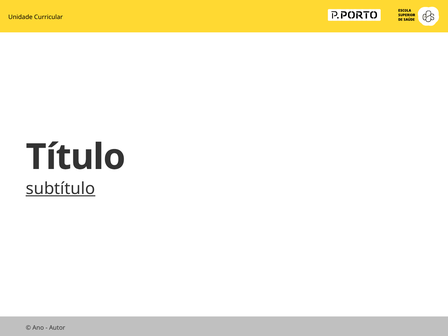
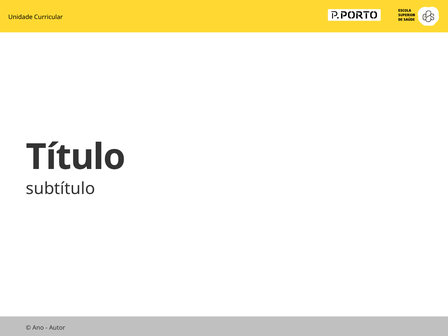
subtítulo underline: present -> none
